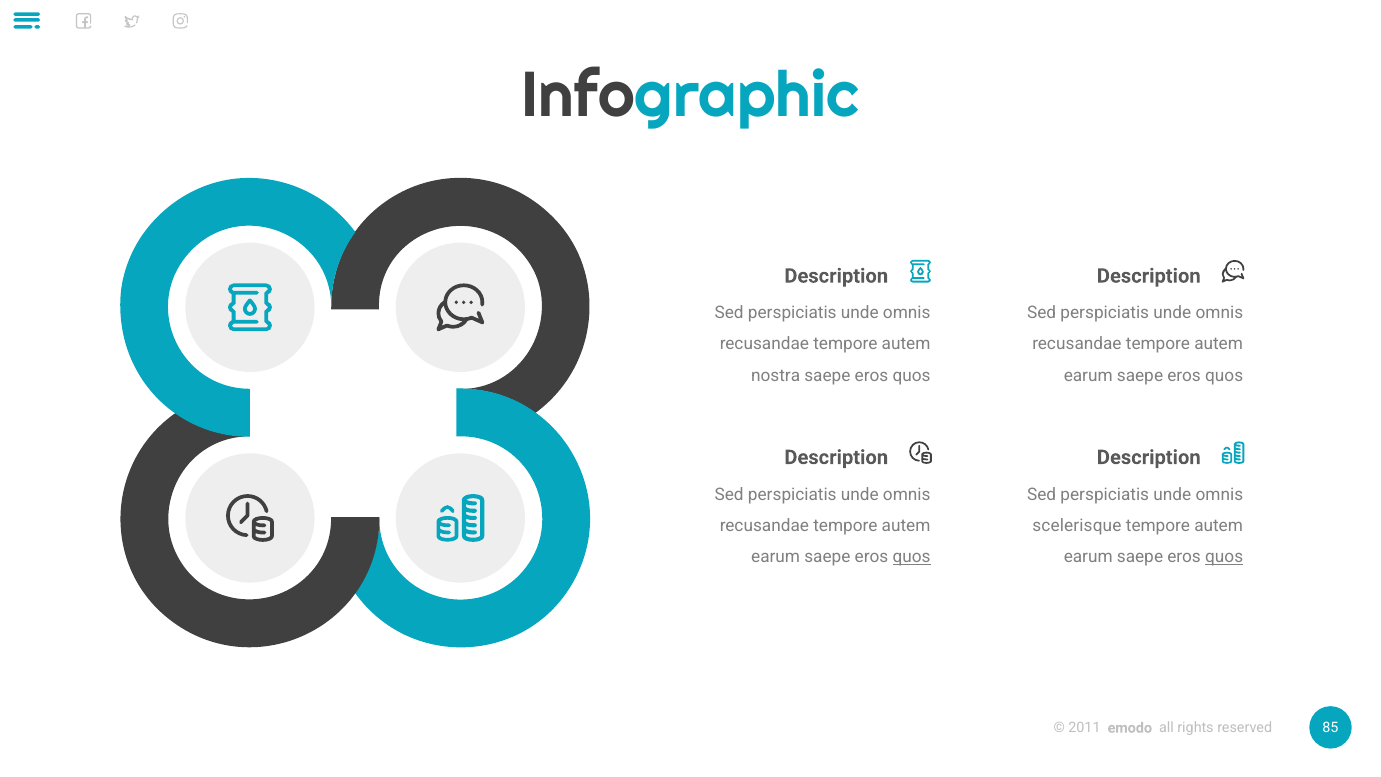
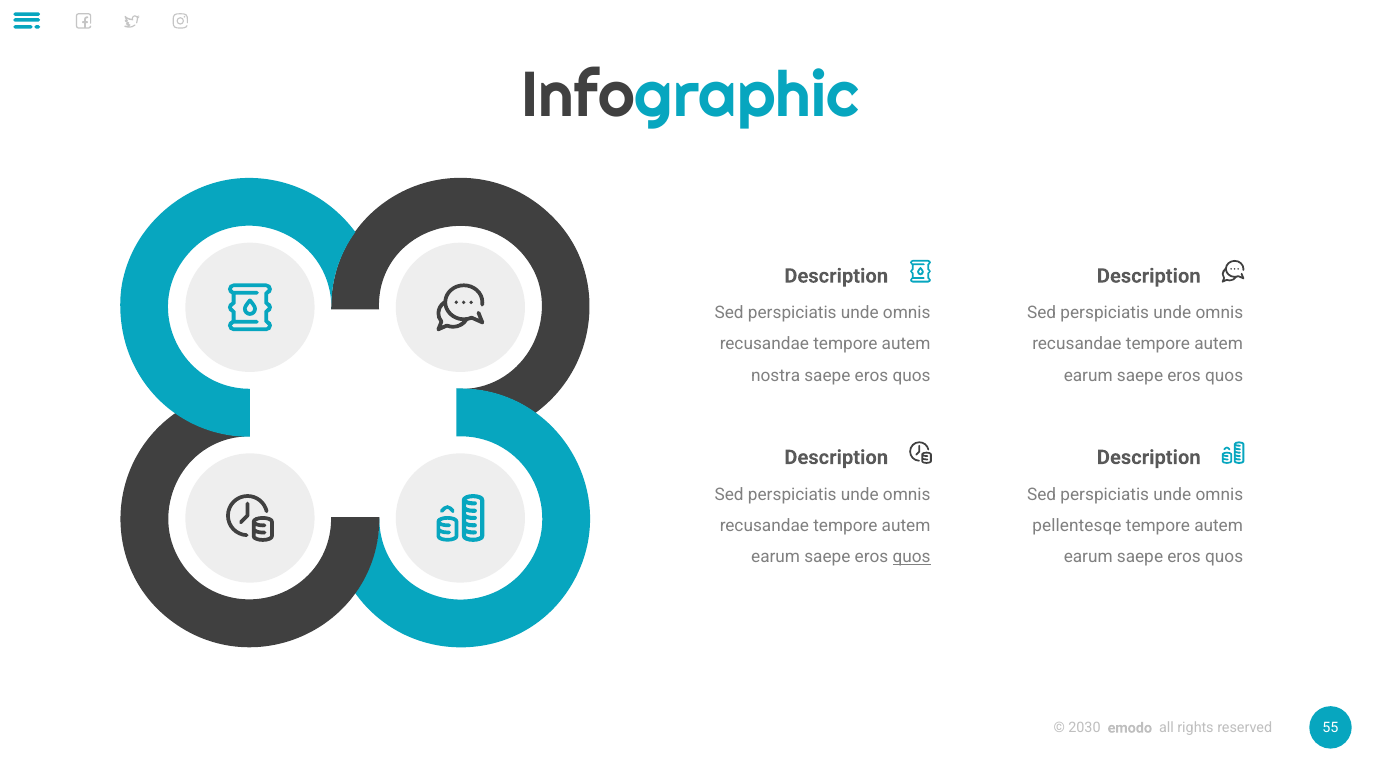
scelerisque: scelerisque -> pellentesqe
quos at (1224, 557) underline: present -> none
2011: 2011 -> 2030
85: 85 -> 55
